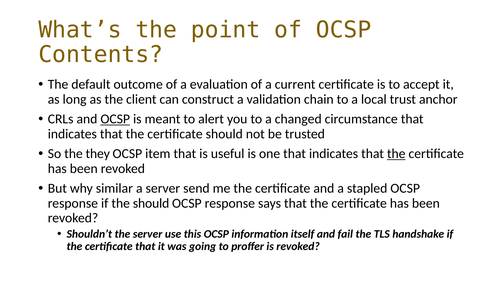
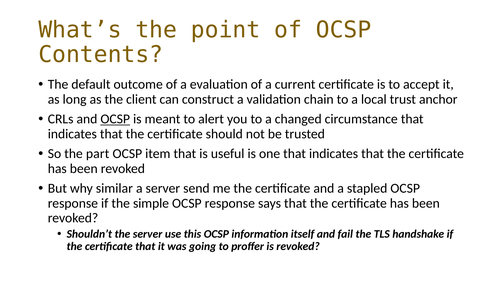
they: they -> part
the at (396, 154) underline: present -> none
the should: should -> simple
